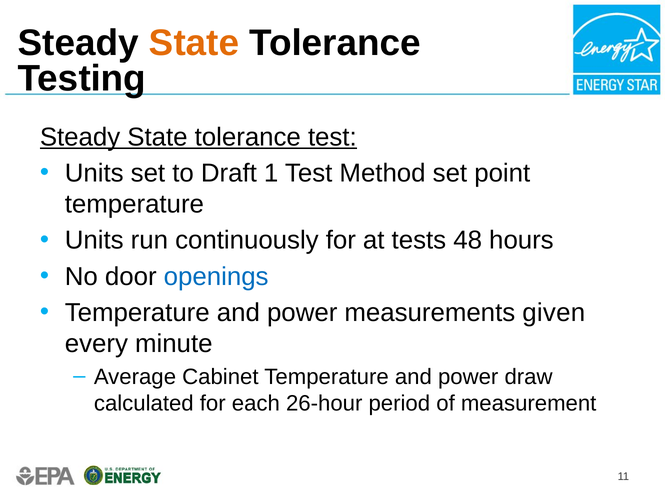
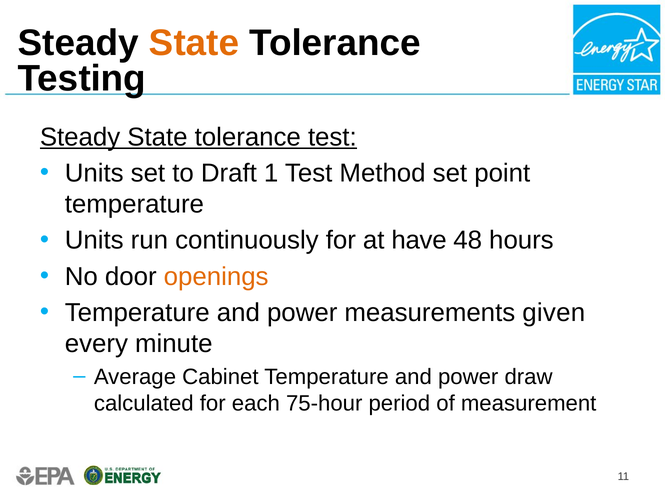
tests: tests -> have
openings colour: blue -> orange
26-hour: 26-hour -> 75-hour
